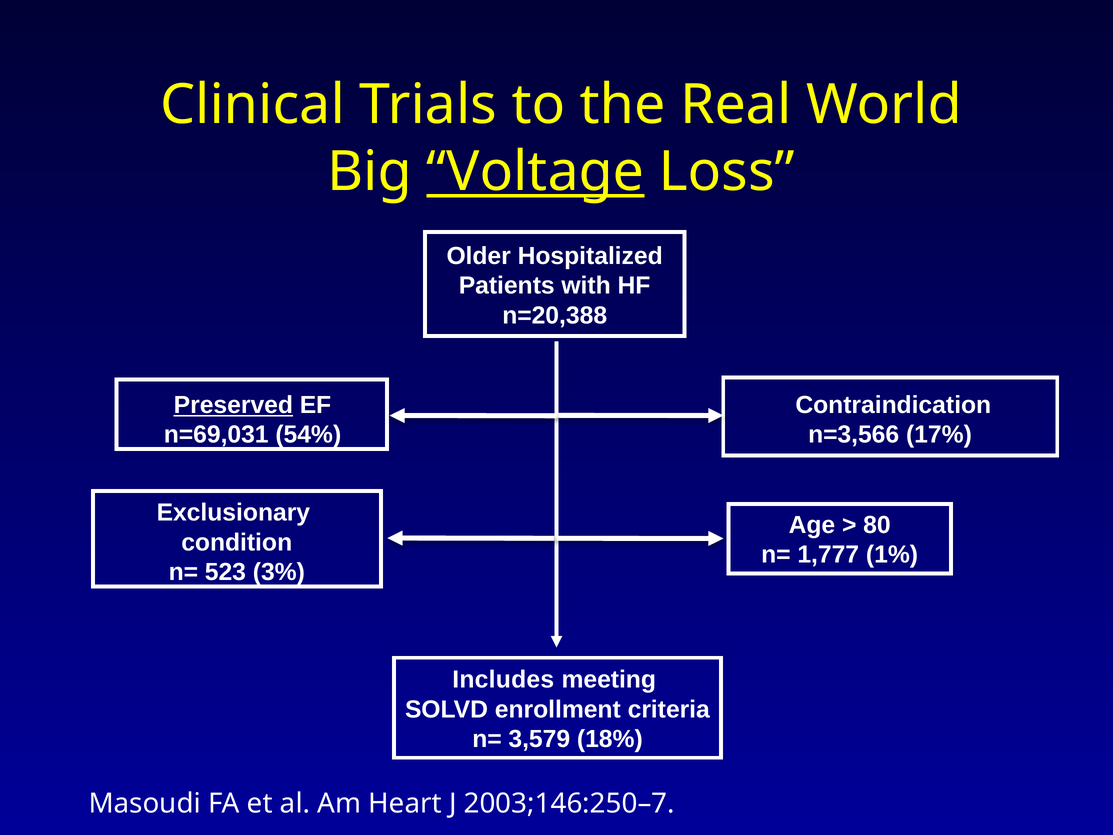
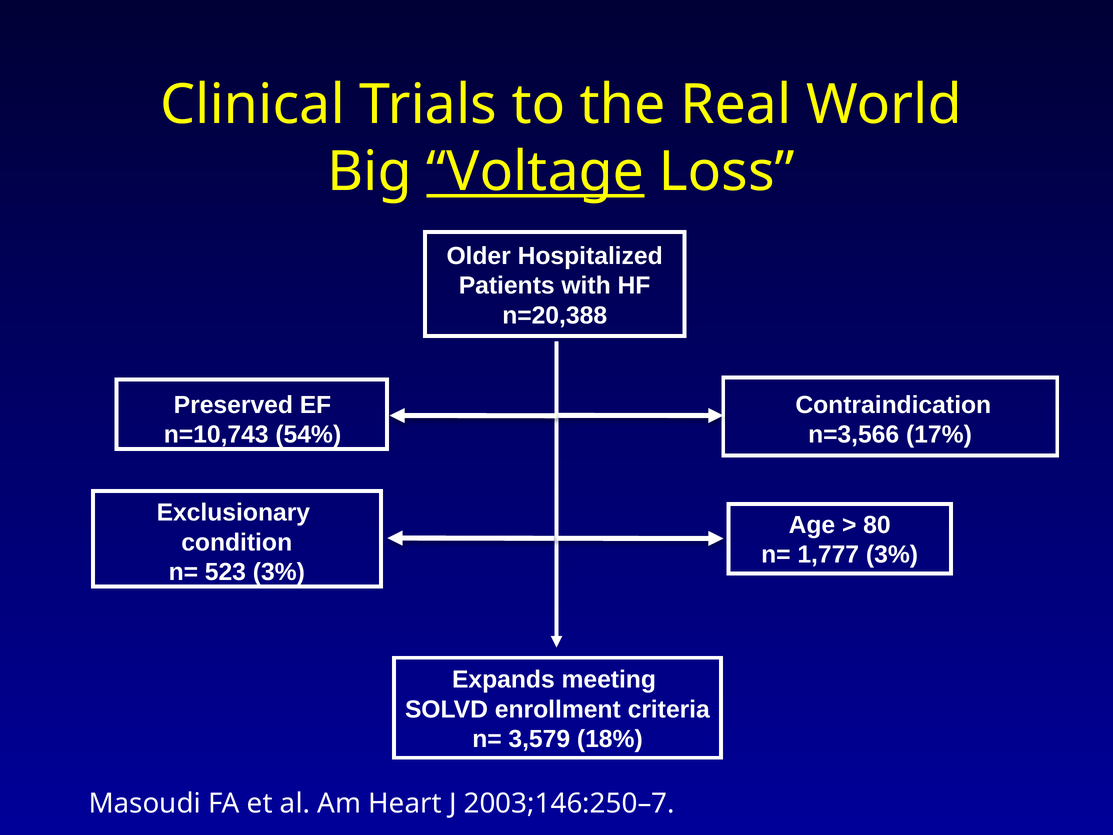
Preserved underline: present -> none
n=69,031: n=69,031 -> n=10,743
1,777 1%: 1% -> 3%
Includes: Includes -> Expands
